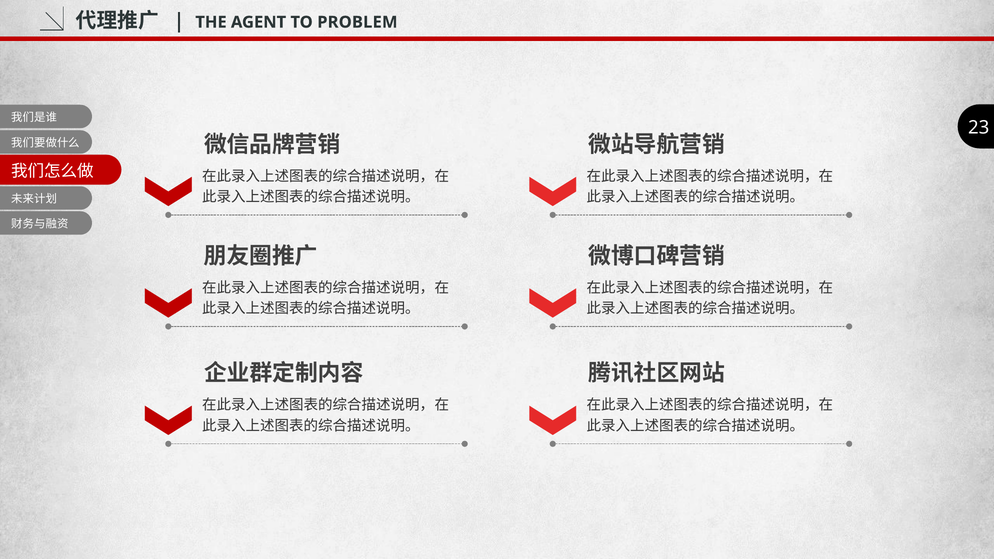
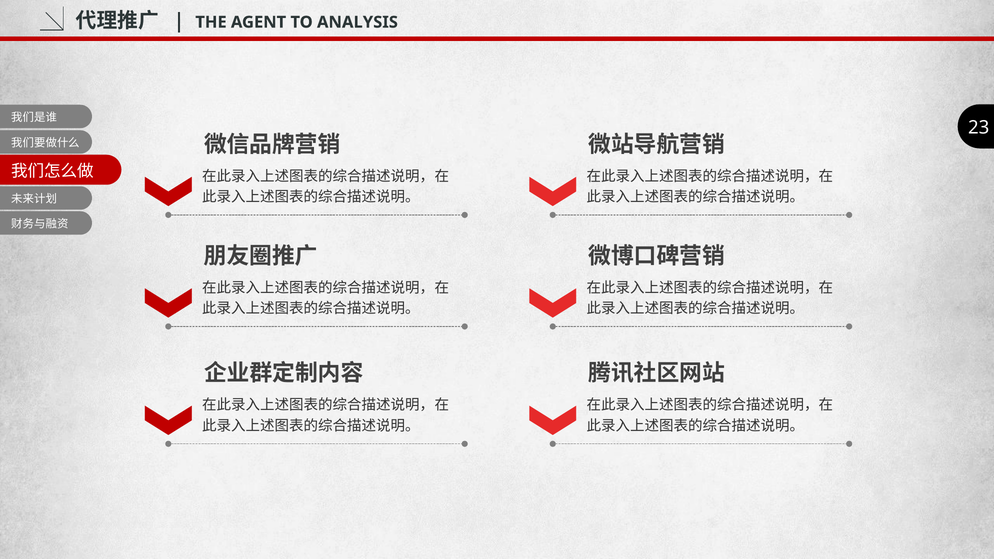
PROBLEM: PROBLEM -> ANALYSIS
